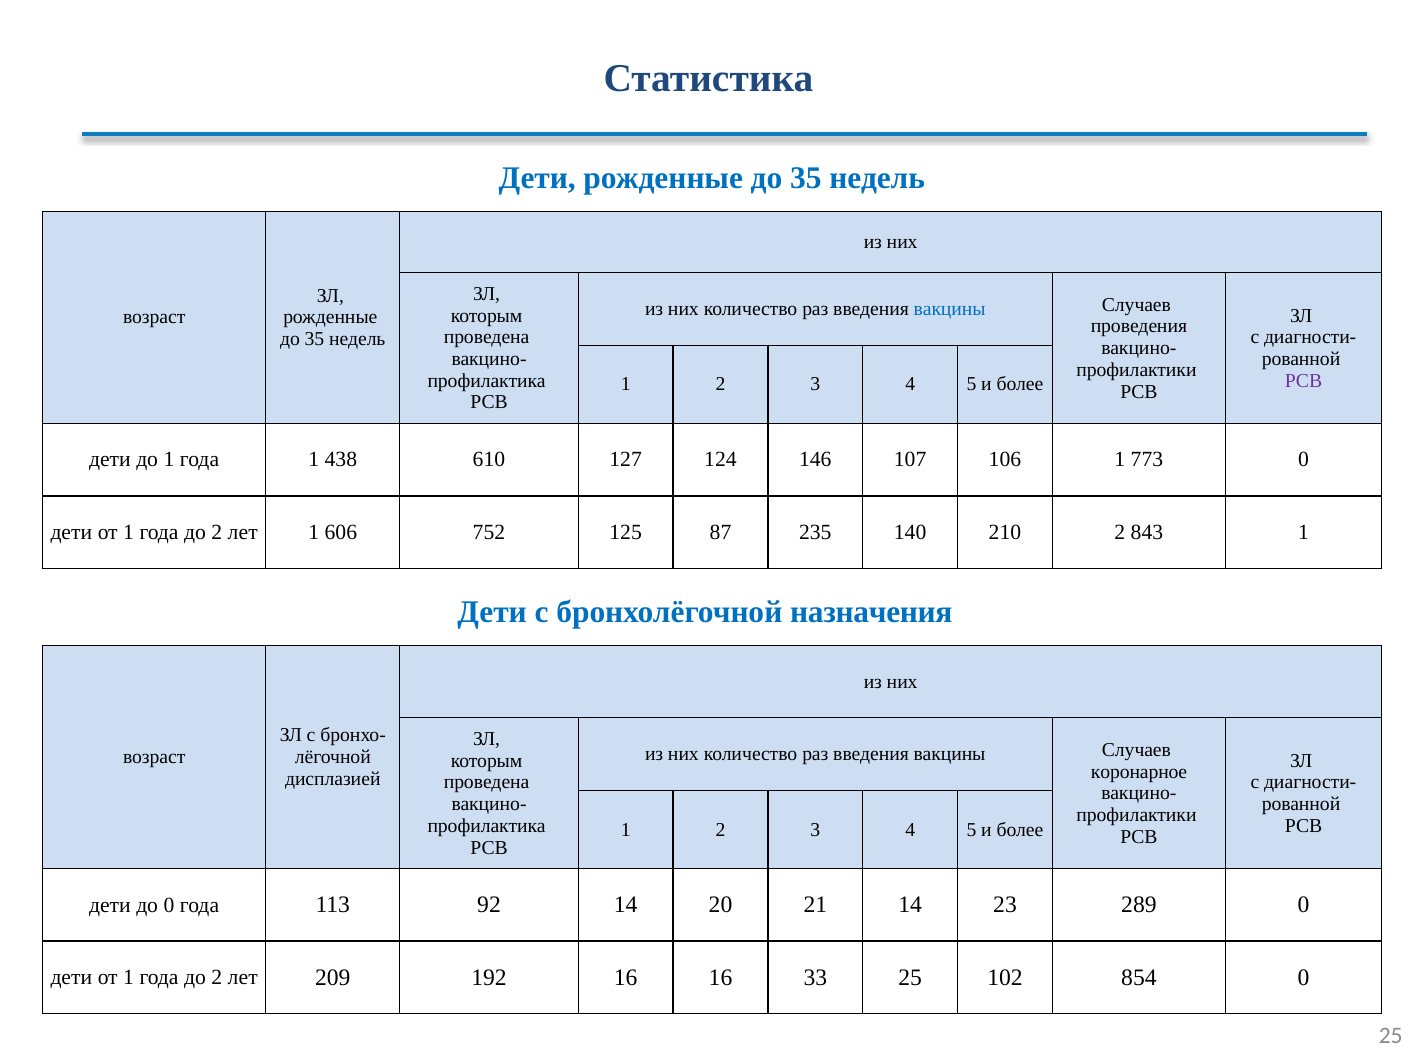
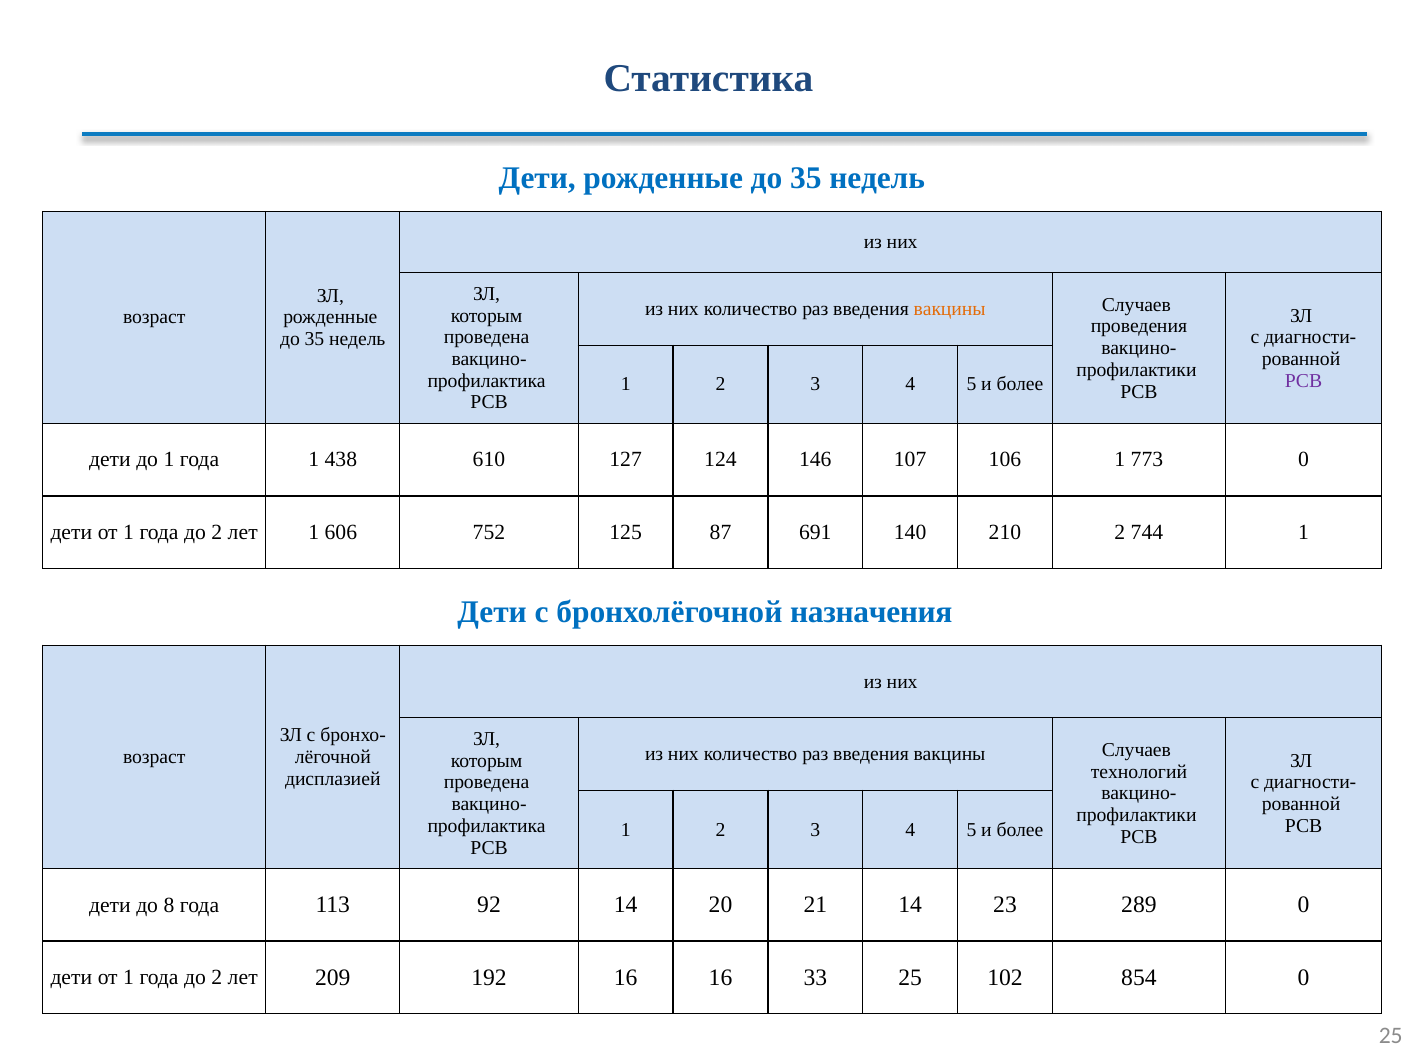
вакцины at (950, 309) colour: blue -> orange
235: 235 -> 691
843: 843 -> 744
коронарное: коронарное -> технологий
до 0: 0 -> 8
